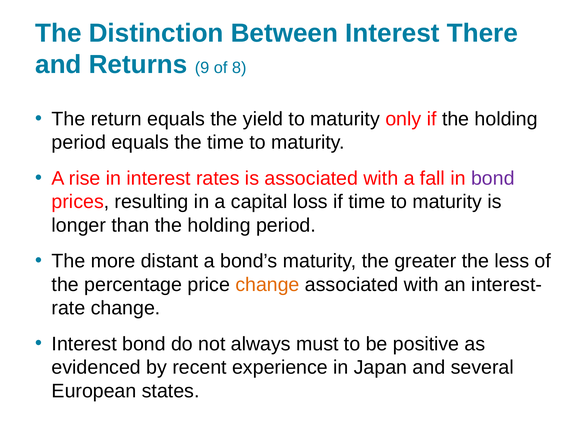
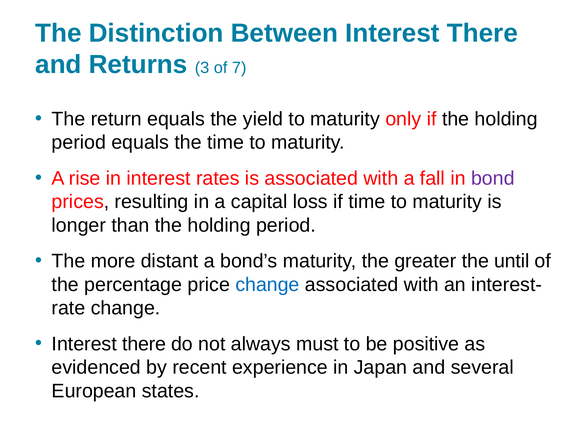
9: 9 -> 3
8: 8 -> 7
less: less -> until
change at (267, 284) colour: orange -> blue
bond at (144, 343): bond -> there
